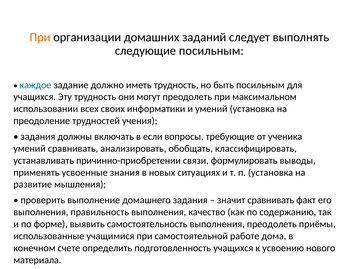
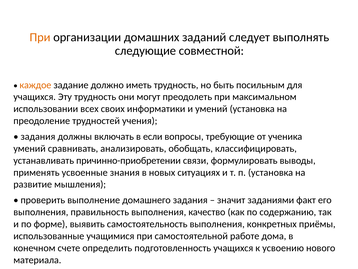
следующие посильным: посильным -> совместной
каждое colour: blue -> orange
значит сравнивать: сравнивать -> заданиями
выполнения преодолеть: преодолеть -> конкретных
